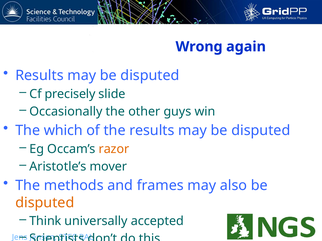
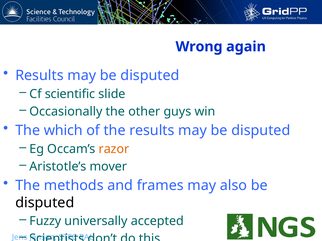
precisely: precisely -> scientific
disputed at (45, 203) colour: orange -> black
Think: Think -> Fuzzy
